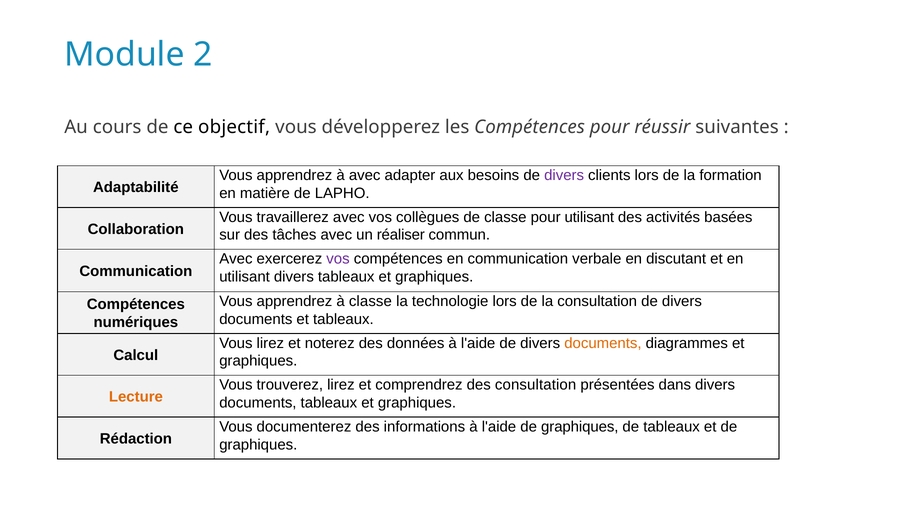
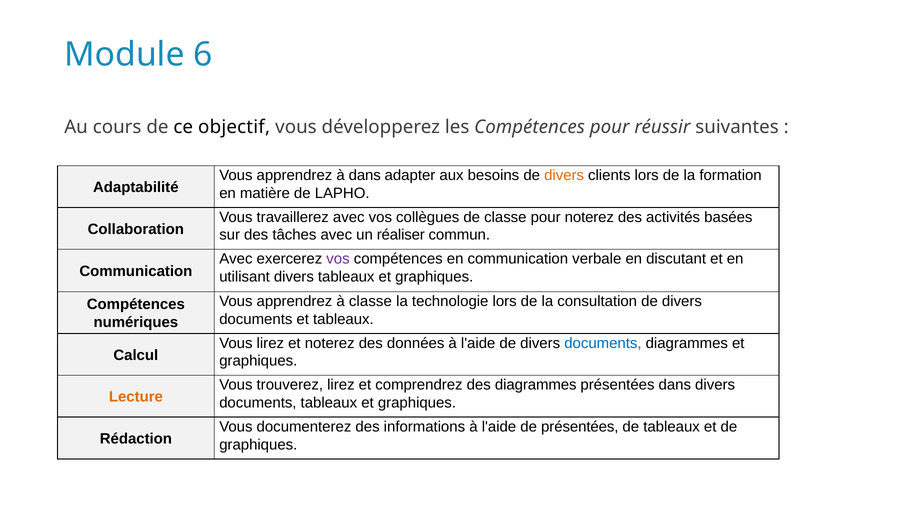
2: 2 -> 6
à avec: avec -> dans
divers at (564, 175) colour: purple -> orange
pour utilisant: utilisant -> noterez
documents at (603, 343) colour: orange -> blue
des consultation: consultation -> diagrammes
l'aide de graphiques: graphiques -> présentées
